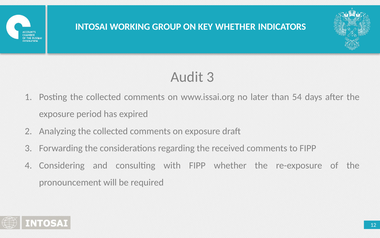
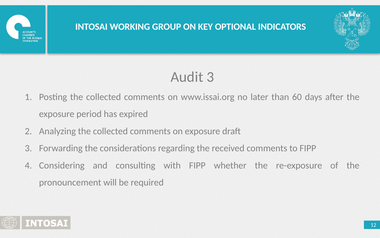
KEY WHETHER: WHETHER -> OPTIONAL
54: 54 -> 60
